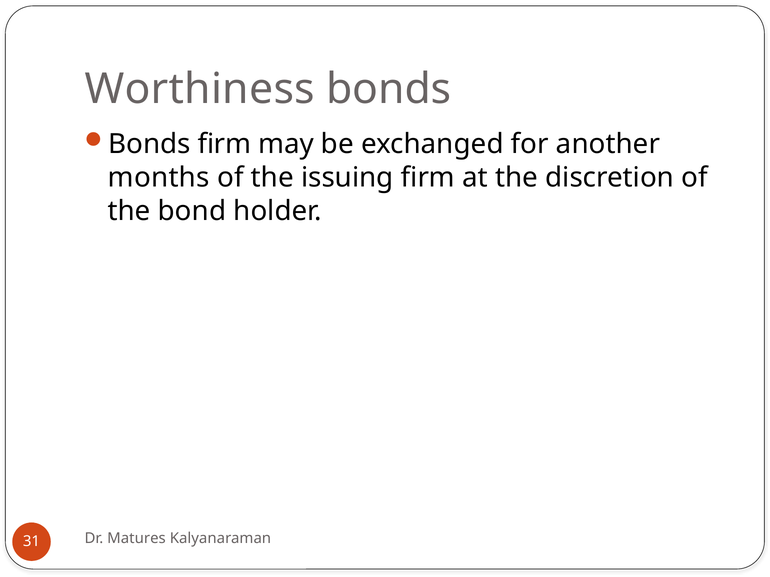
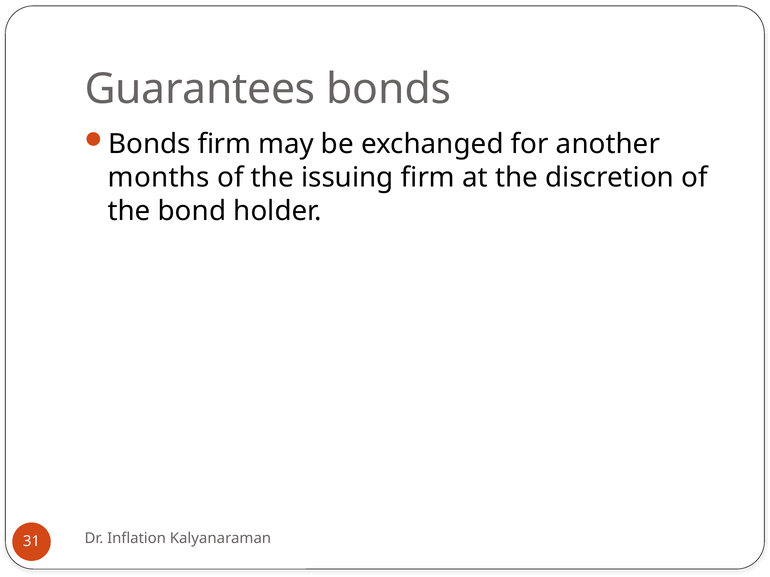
Worthiness: Worthiness -> Guarantees
Matures: Matures -> Inflation
